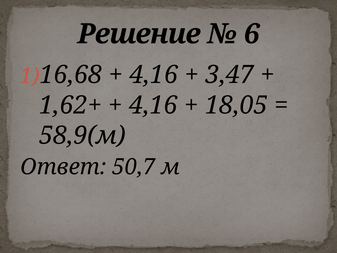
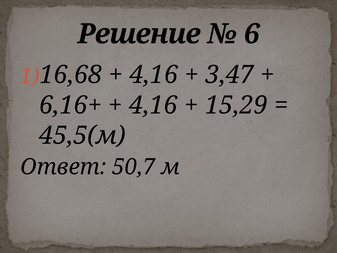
1,62+: 1,62+ -> 6,16+
18,05: 18,05 -> 15,29
58,9(м: 58,9(м -> 45,5(м
